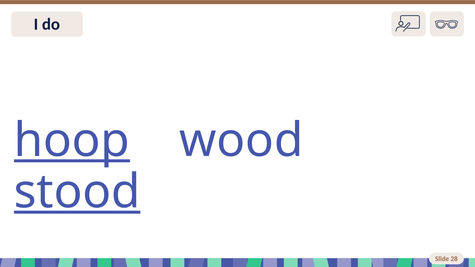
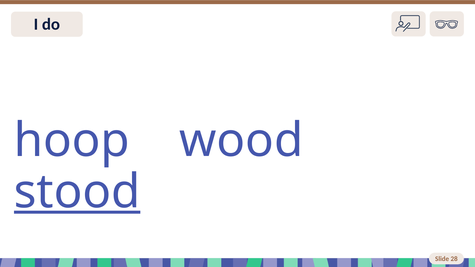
hoop underline: present -> none
